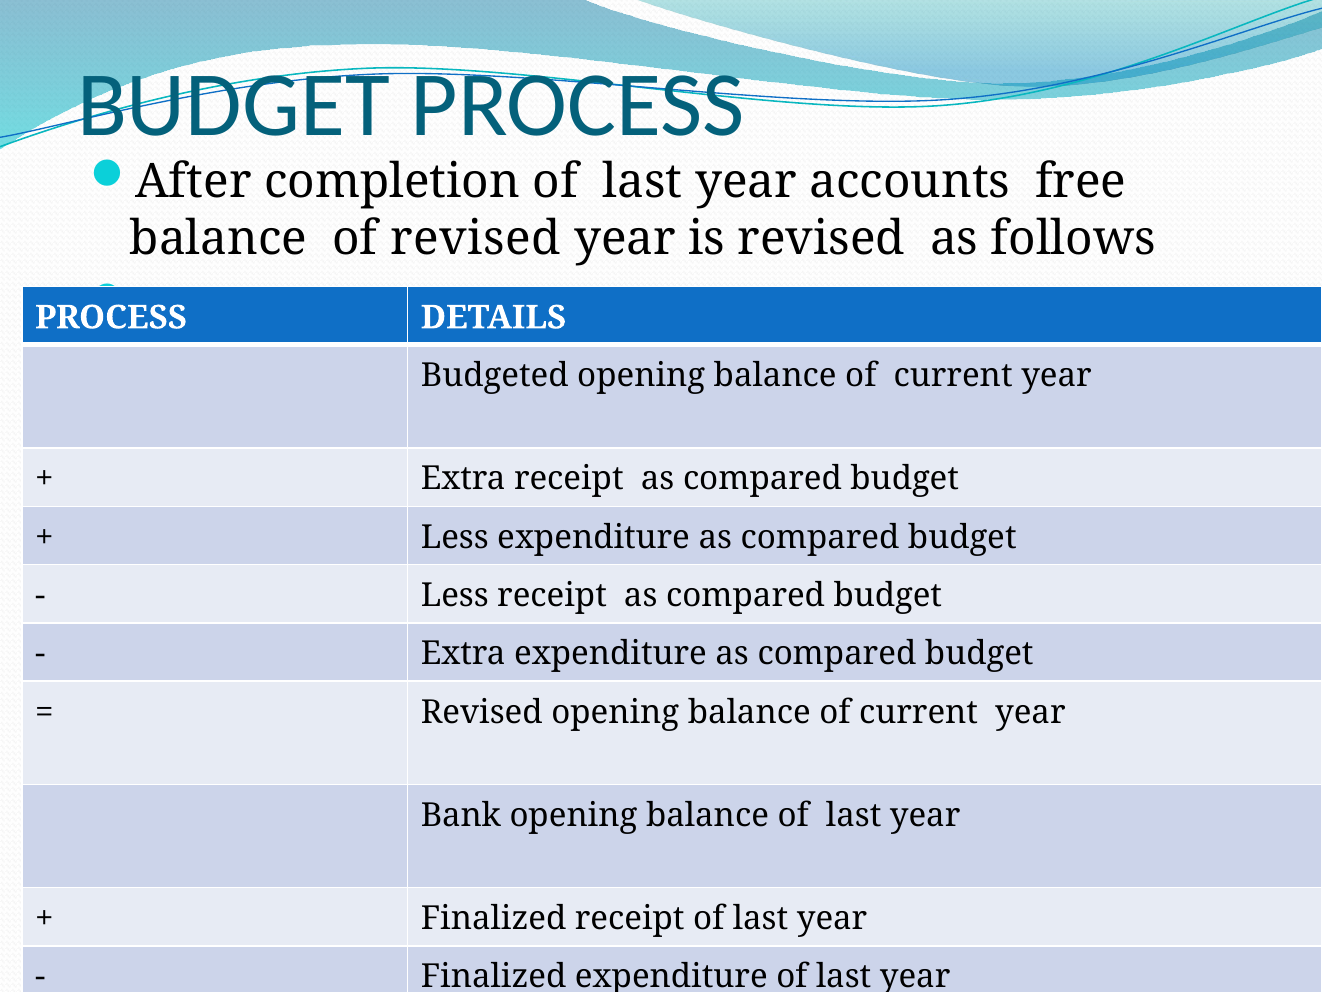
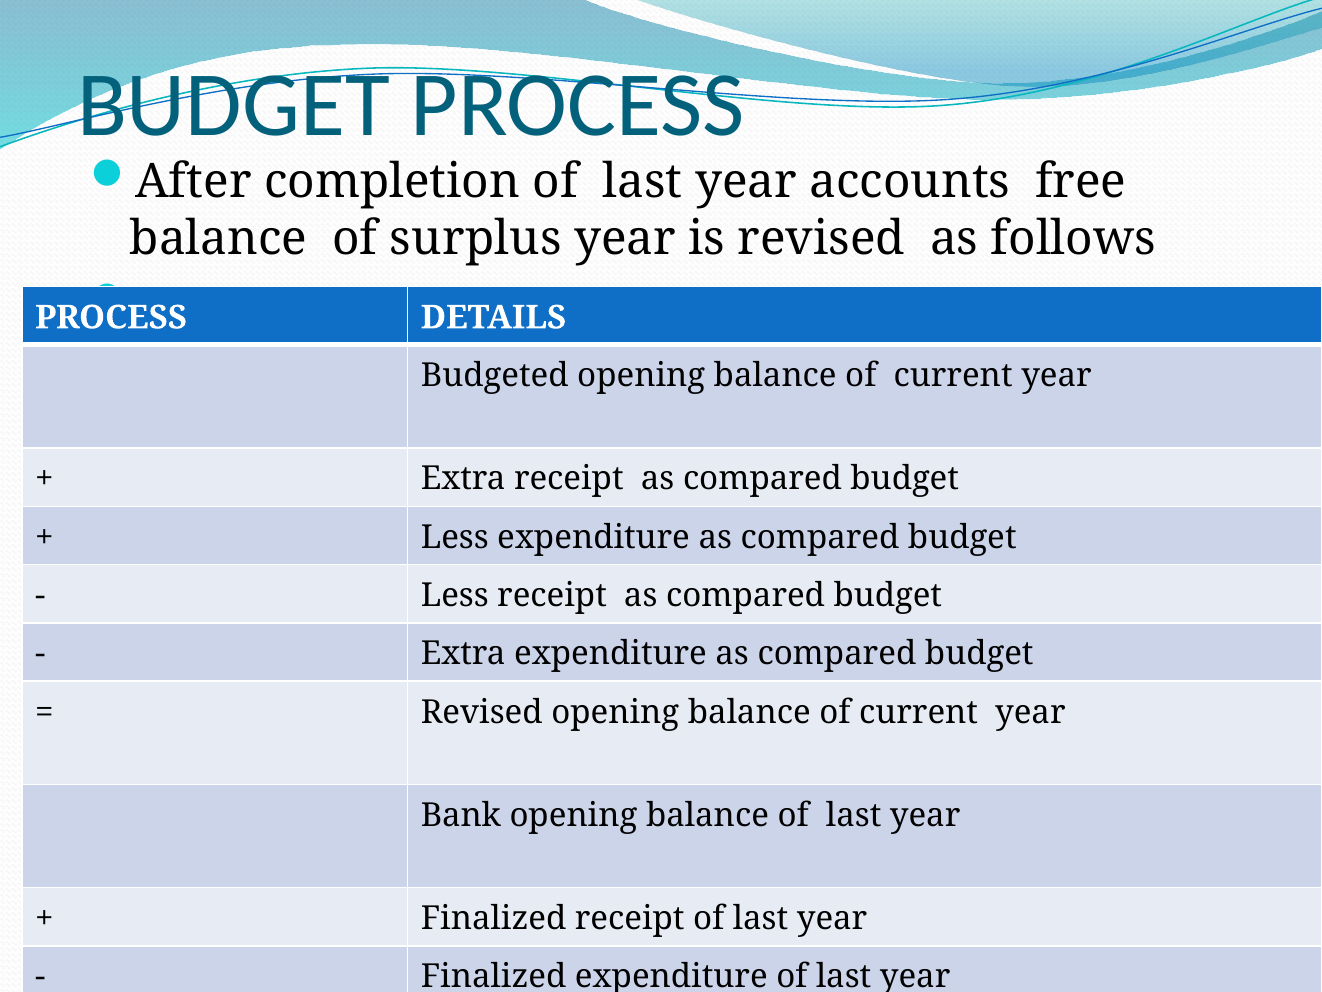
of revised: revised -> surplus
